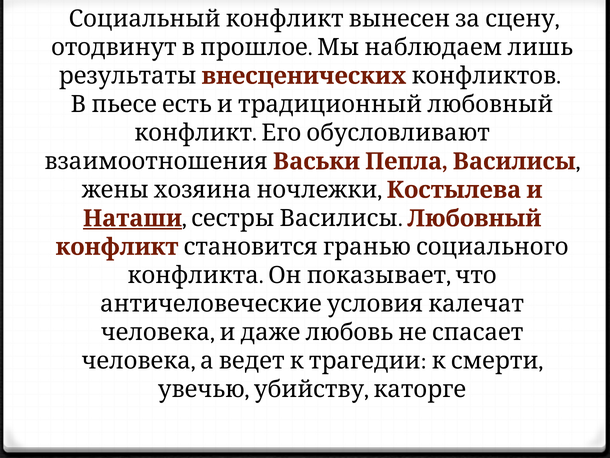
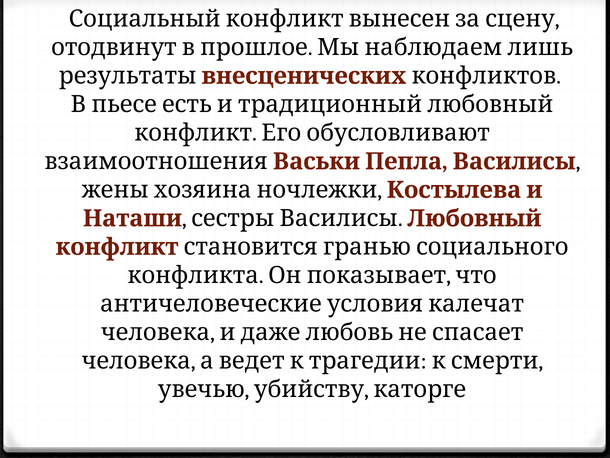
Наташи underline: present -> none
